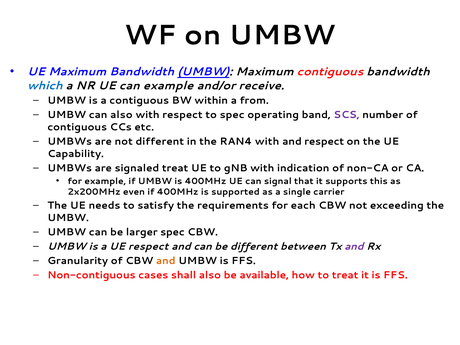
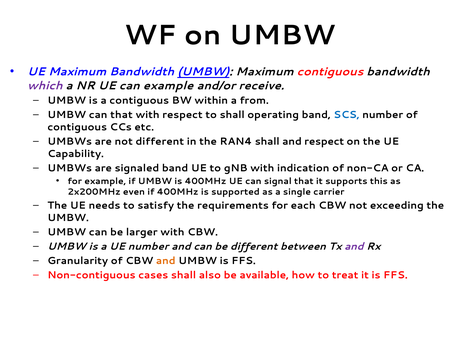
which colour: blue -> purple
can also: also -> that
to spec: spec -> shall
SCS colour: purple -> blue
RAN4 with: with -> shall
signaled treat: treat -> band
larger spec: spec -> with
UE respect: respect -> number
